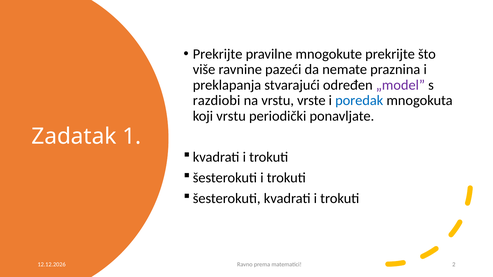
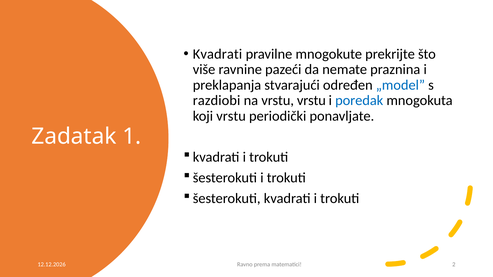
Prekrijte at (218, 54): Prekrijte -> Kvadrati
„model colour: purple -> blue
vrstu vrste: vrste -> vrstu
